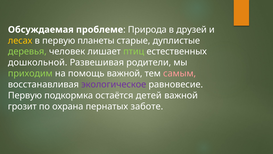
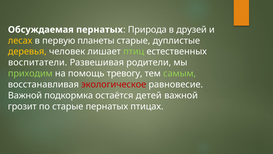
Обсуждаемая проблеме: проблеме -> пернатых
деревья colour: light green -> yellow
дошкольной: дошкольной -> воспитатели
помощь важной: важной -> тревогу
самым colour: pink -> light green
экологическое colour: purple -> red
Первую at (25, 95): Первую -> Важной
по охрана: охрана -> старые
заботе: заботе -> птицах
